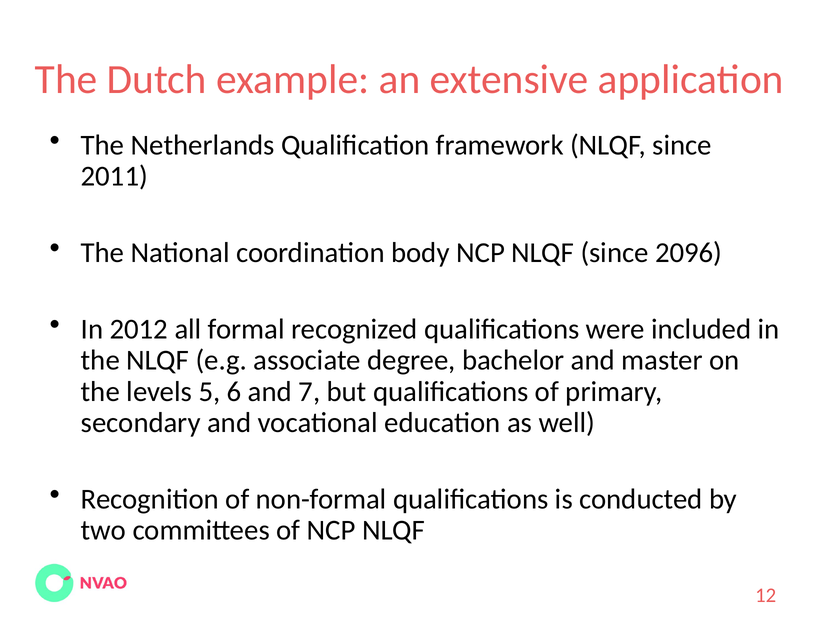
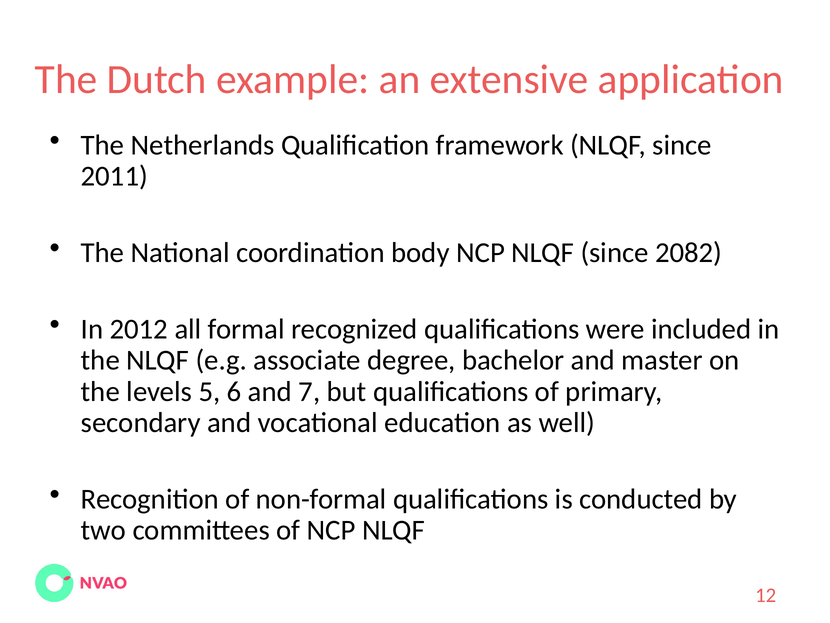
2096: 2096 -> 2082
